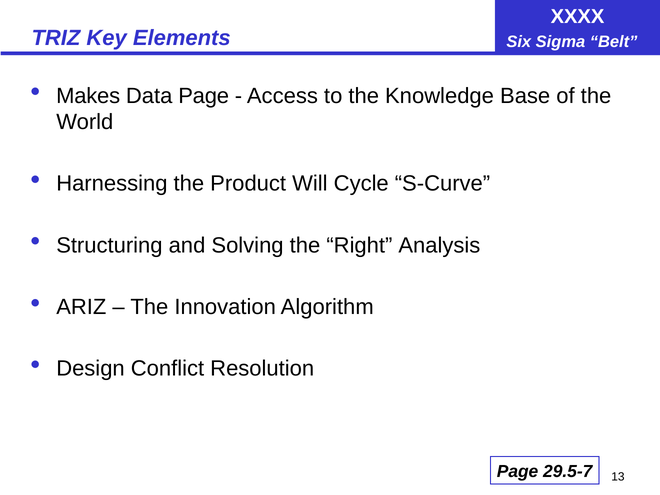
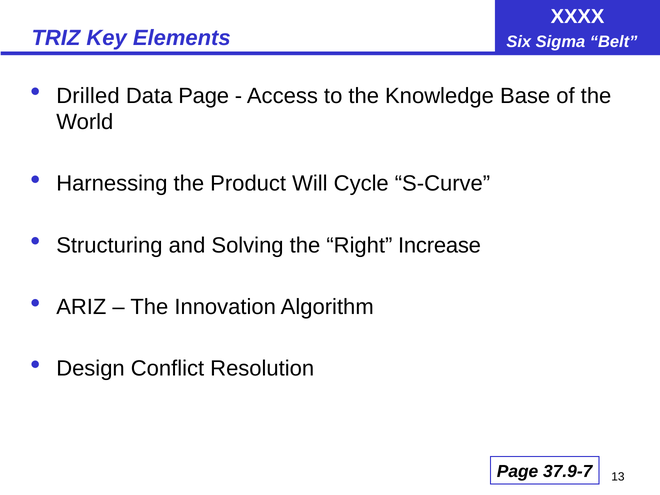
Makes: Makes -> Drilled
Analysis: Analysis -> Increase
29.5-7: 29.5-7 -> 37.9-7
